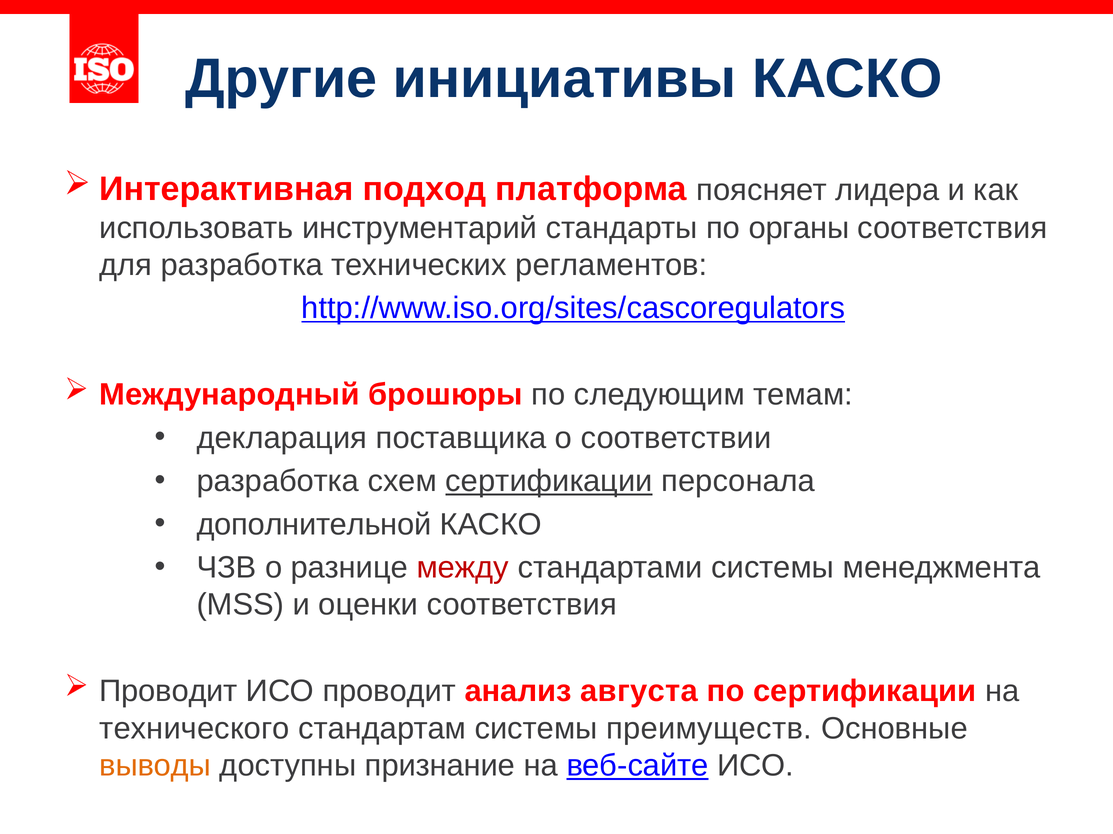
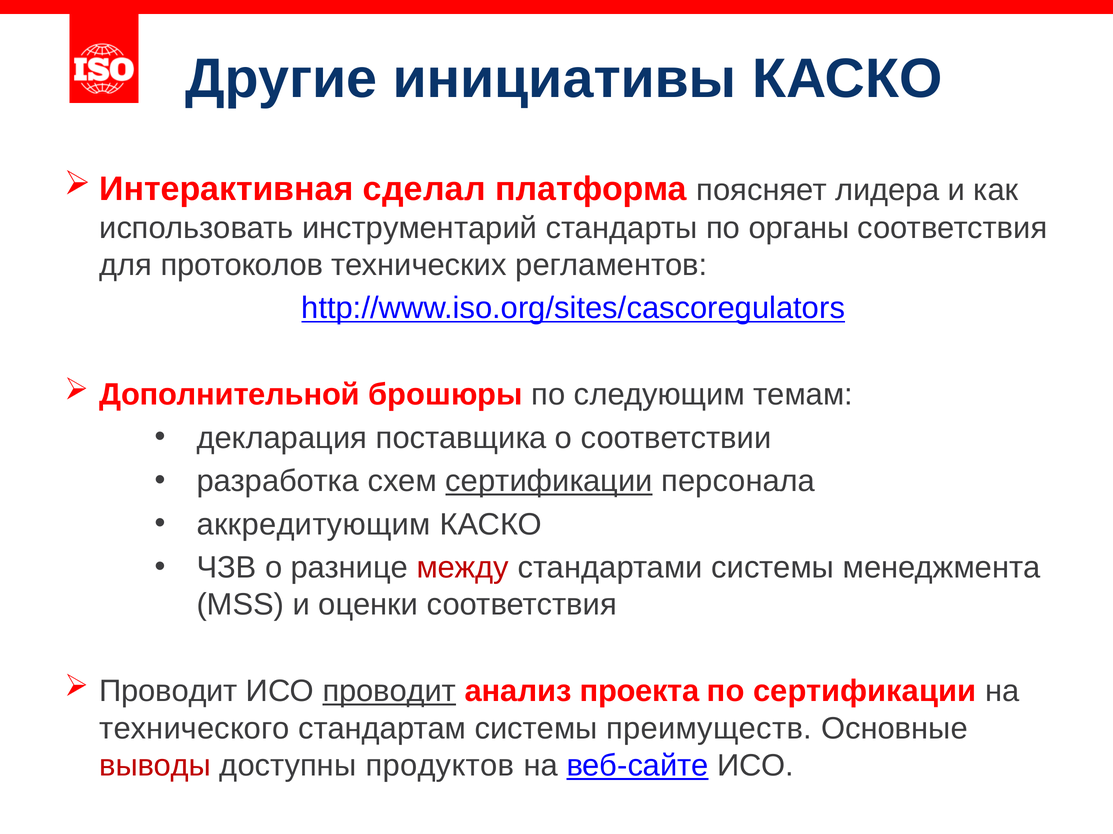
подход: подход -> сделал
для разработка: разработка -> протоколов
Международный: Международный -> Дополнительной
дополнительной: дополнительной -> аккредитующим
проводит at (389, 692) underline: none -> present
августа: августа -> проекта
выводы colour: orange -> red
признание: признание -> продуктов
